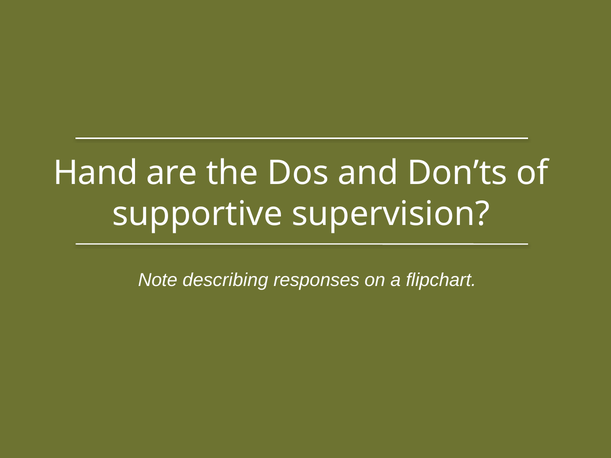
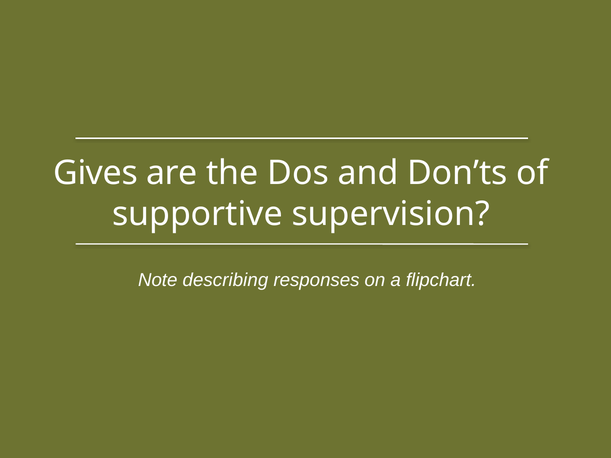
Hand: Hand -> Gives
